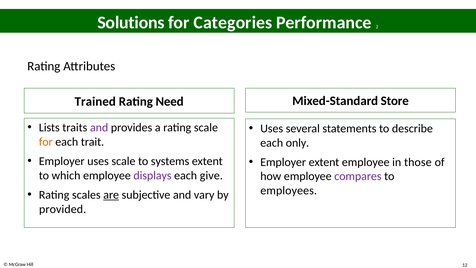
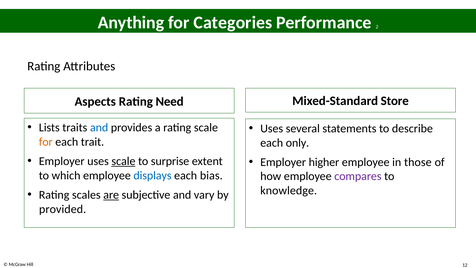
Solutions: Solutions -> Anything
Trained: Trained -> Aspects
and at (99, 128) colour: purple -> blue
scale at (123, 161) underline: none -> present
systems: systems -> surprise
Employer extent: extent -> higher
displays colour: purple -> blue
give: give -> bias
employees: employees -> knowledge
